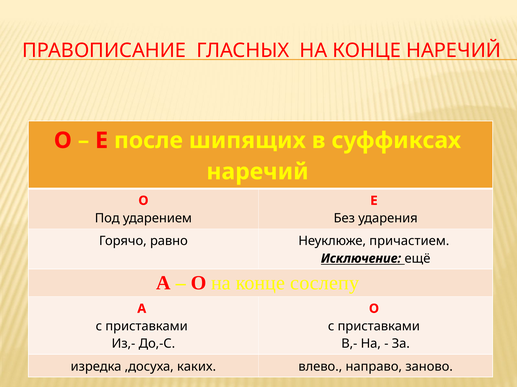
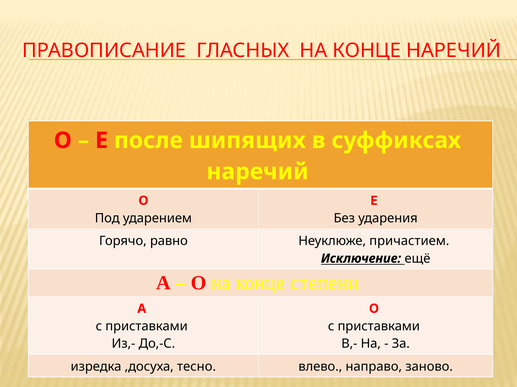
сослепу: сослепу -> степени
каких: каких -> тесно
